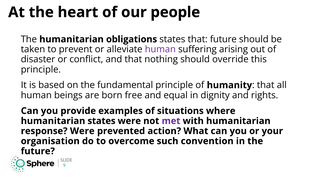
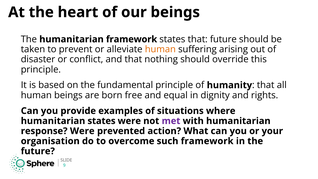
our people: people -> beings
humanitarian obligations: obligations -> framework
human at (160, 49) colour: purple -> orange
such convention: convention -> framework
